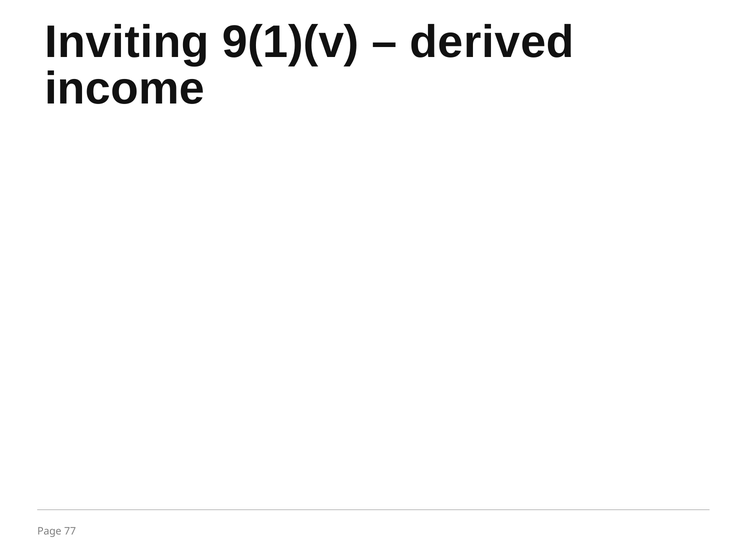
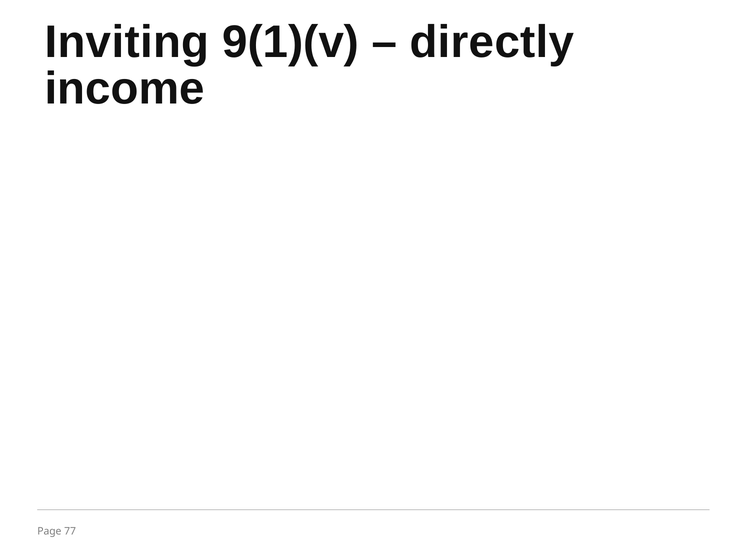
derived: derived -> directly
